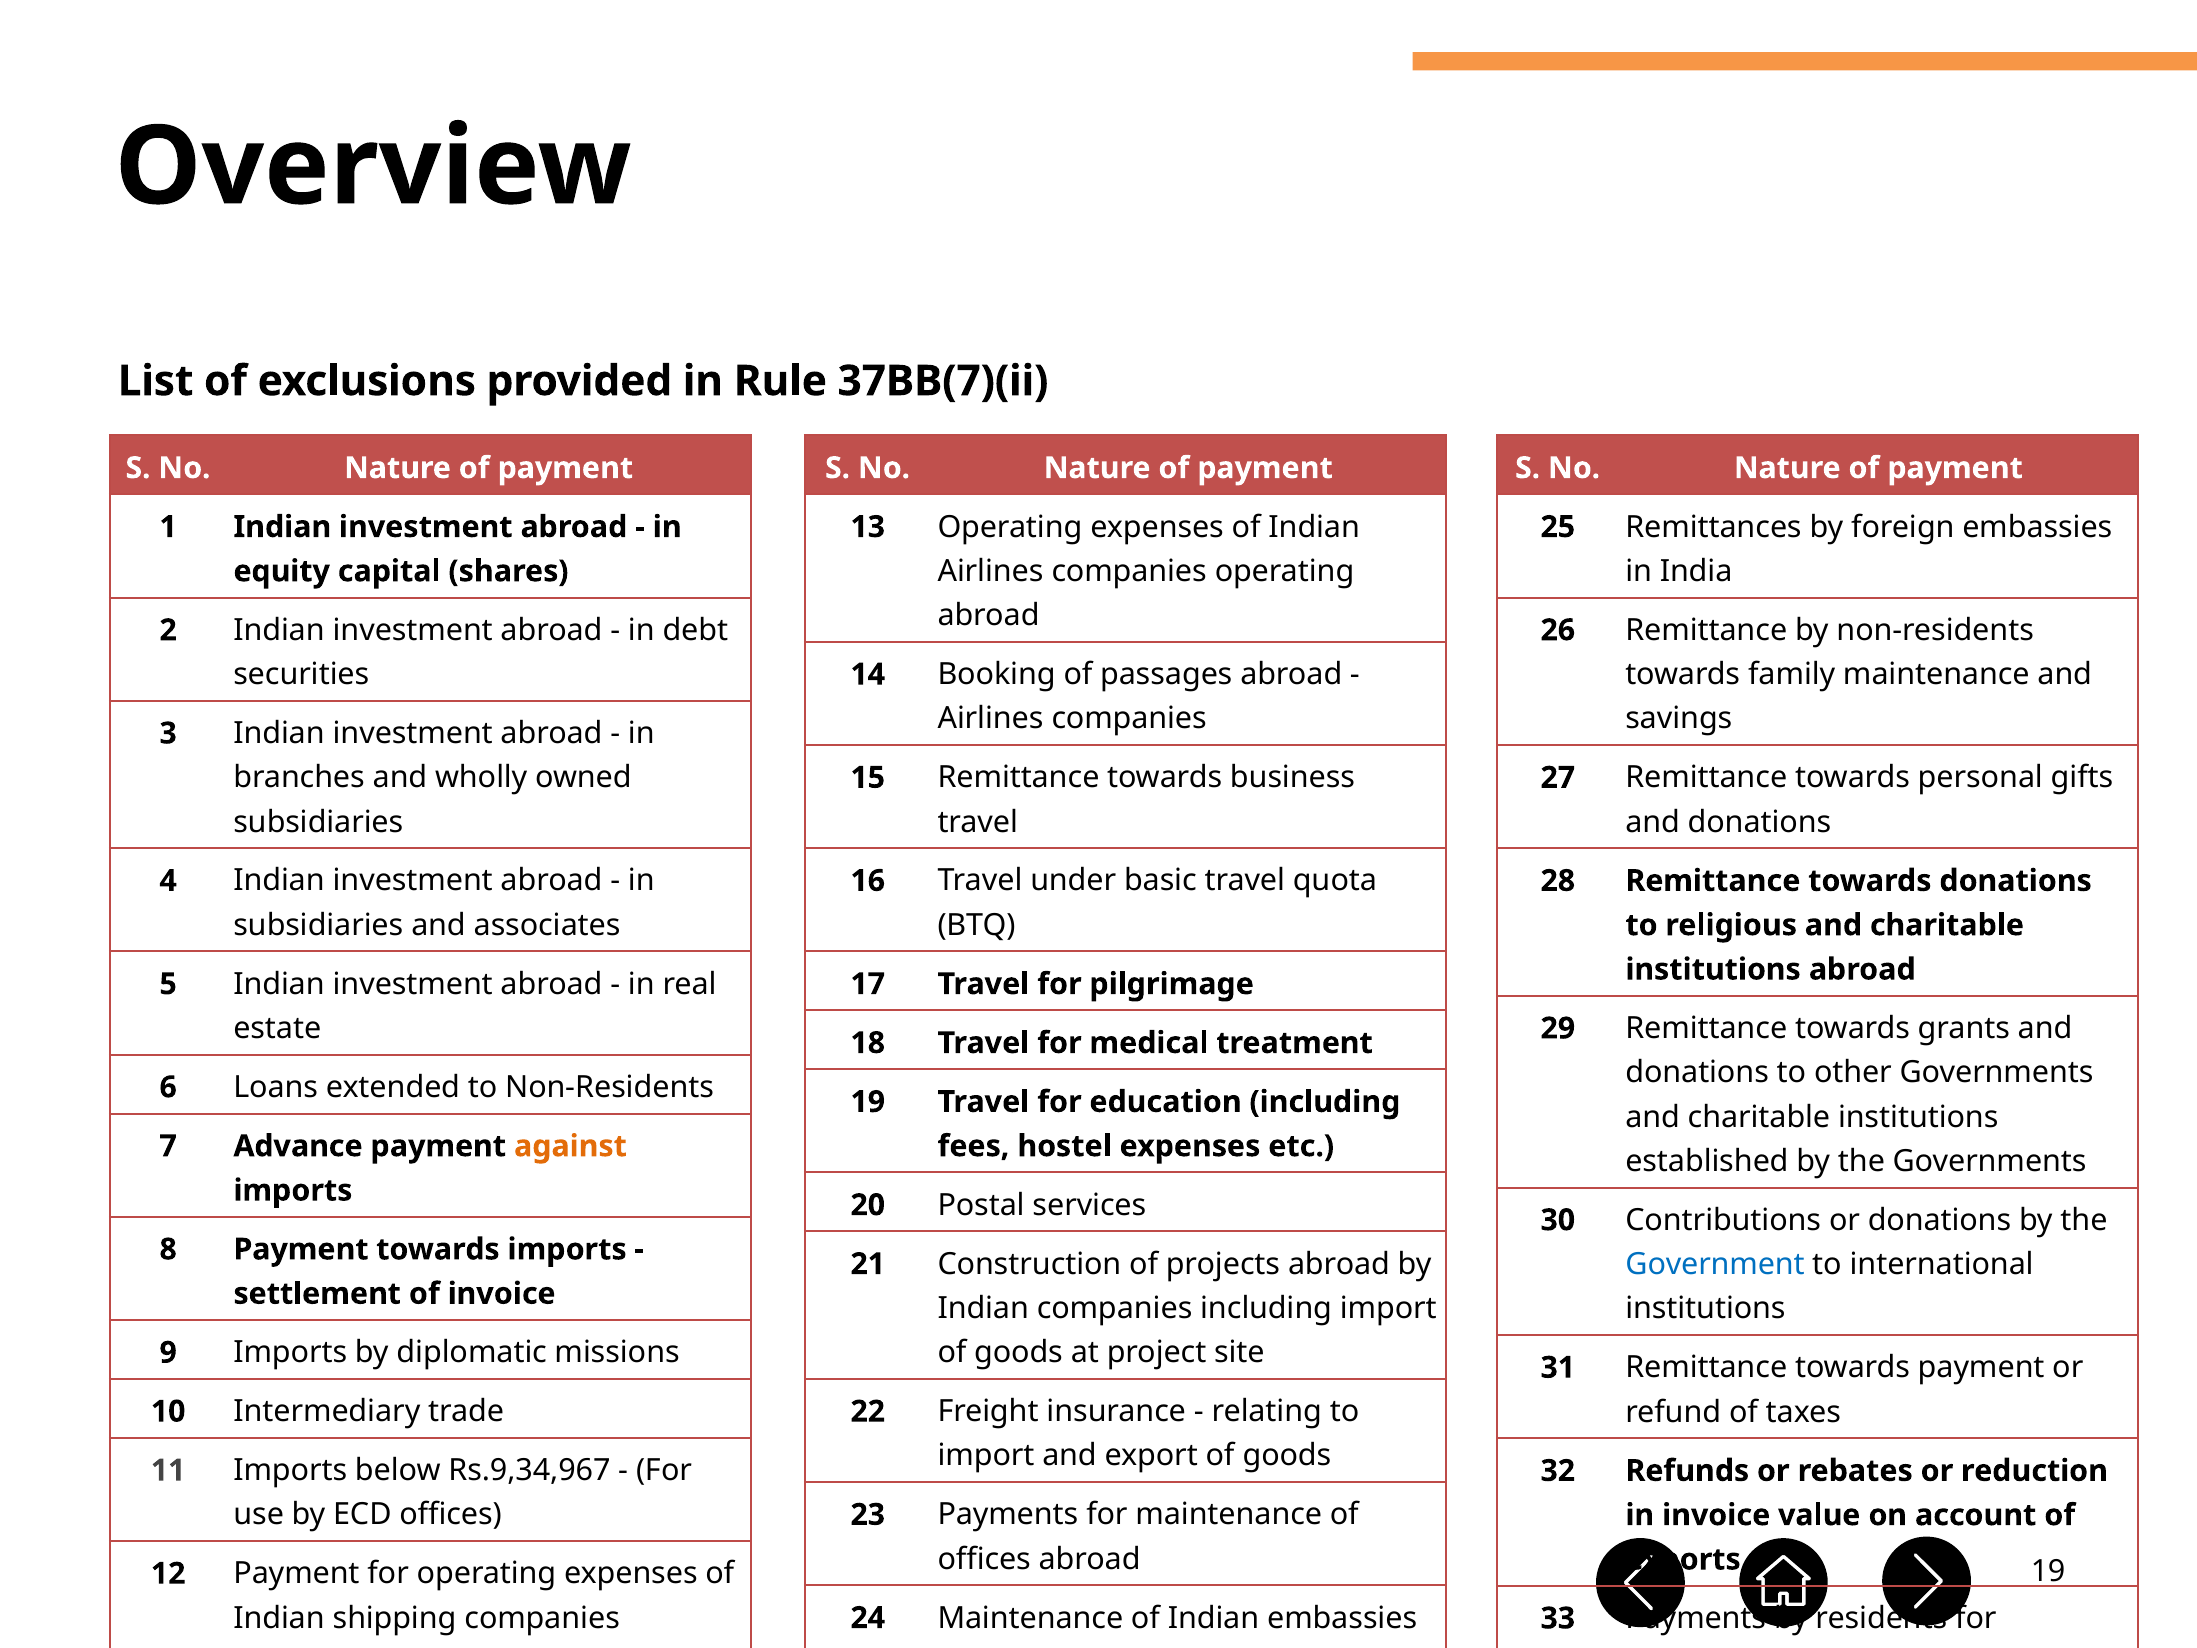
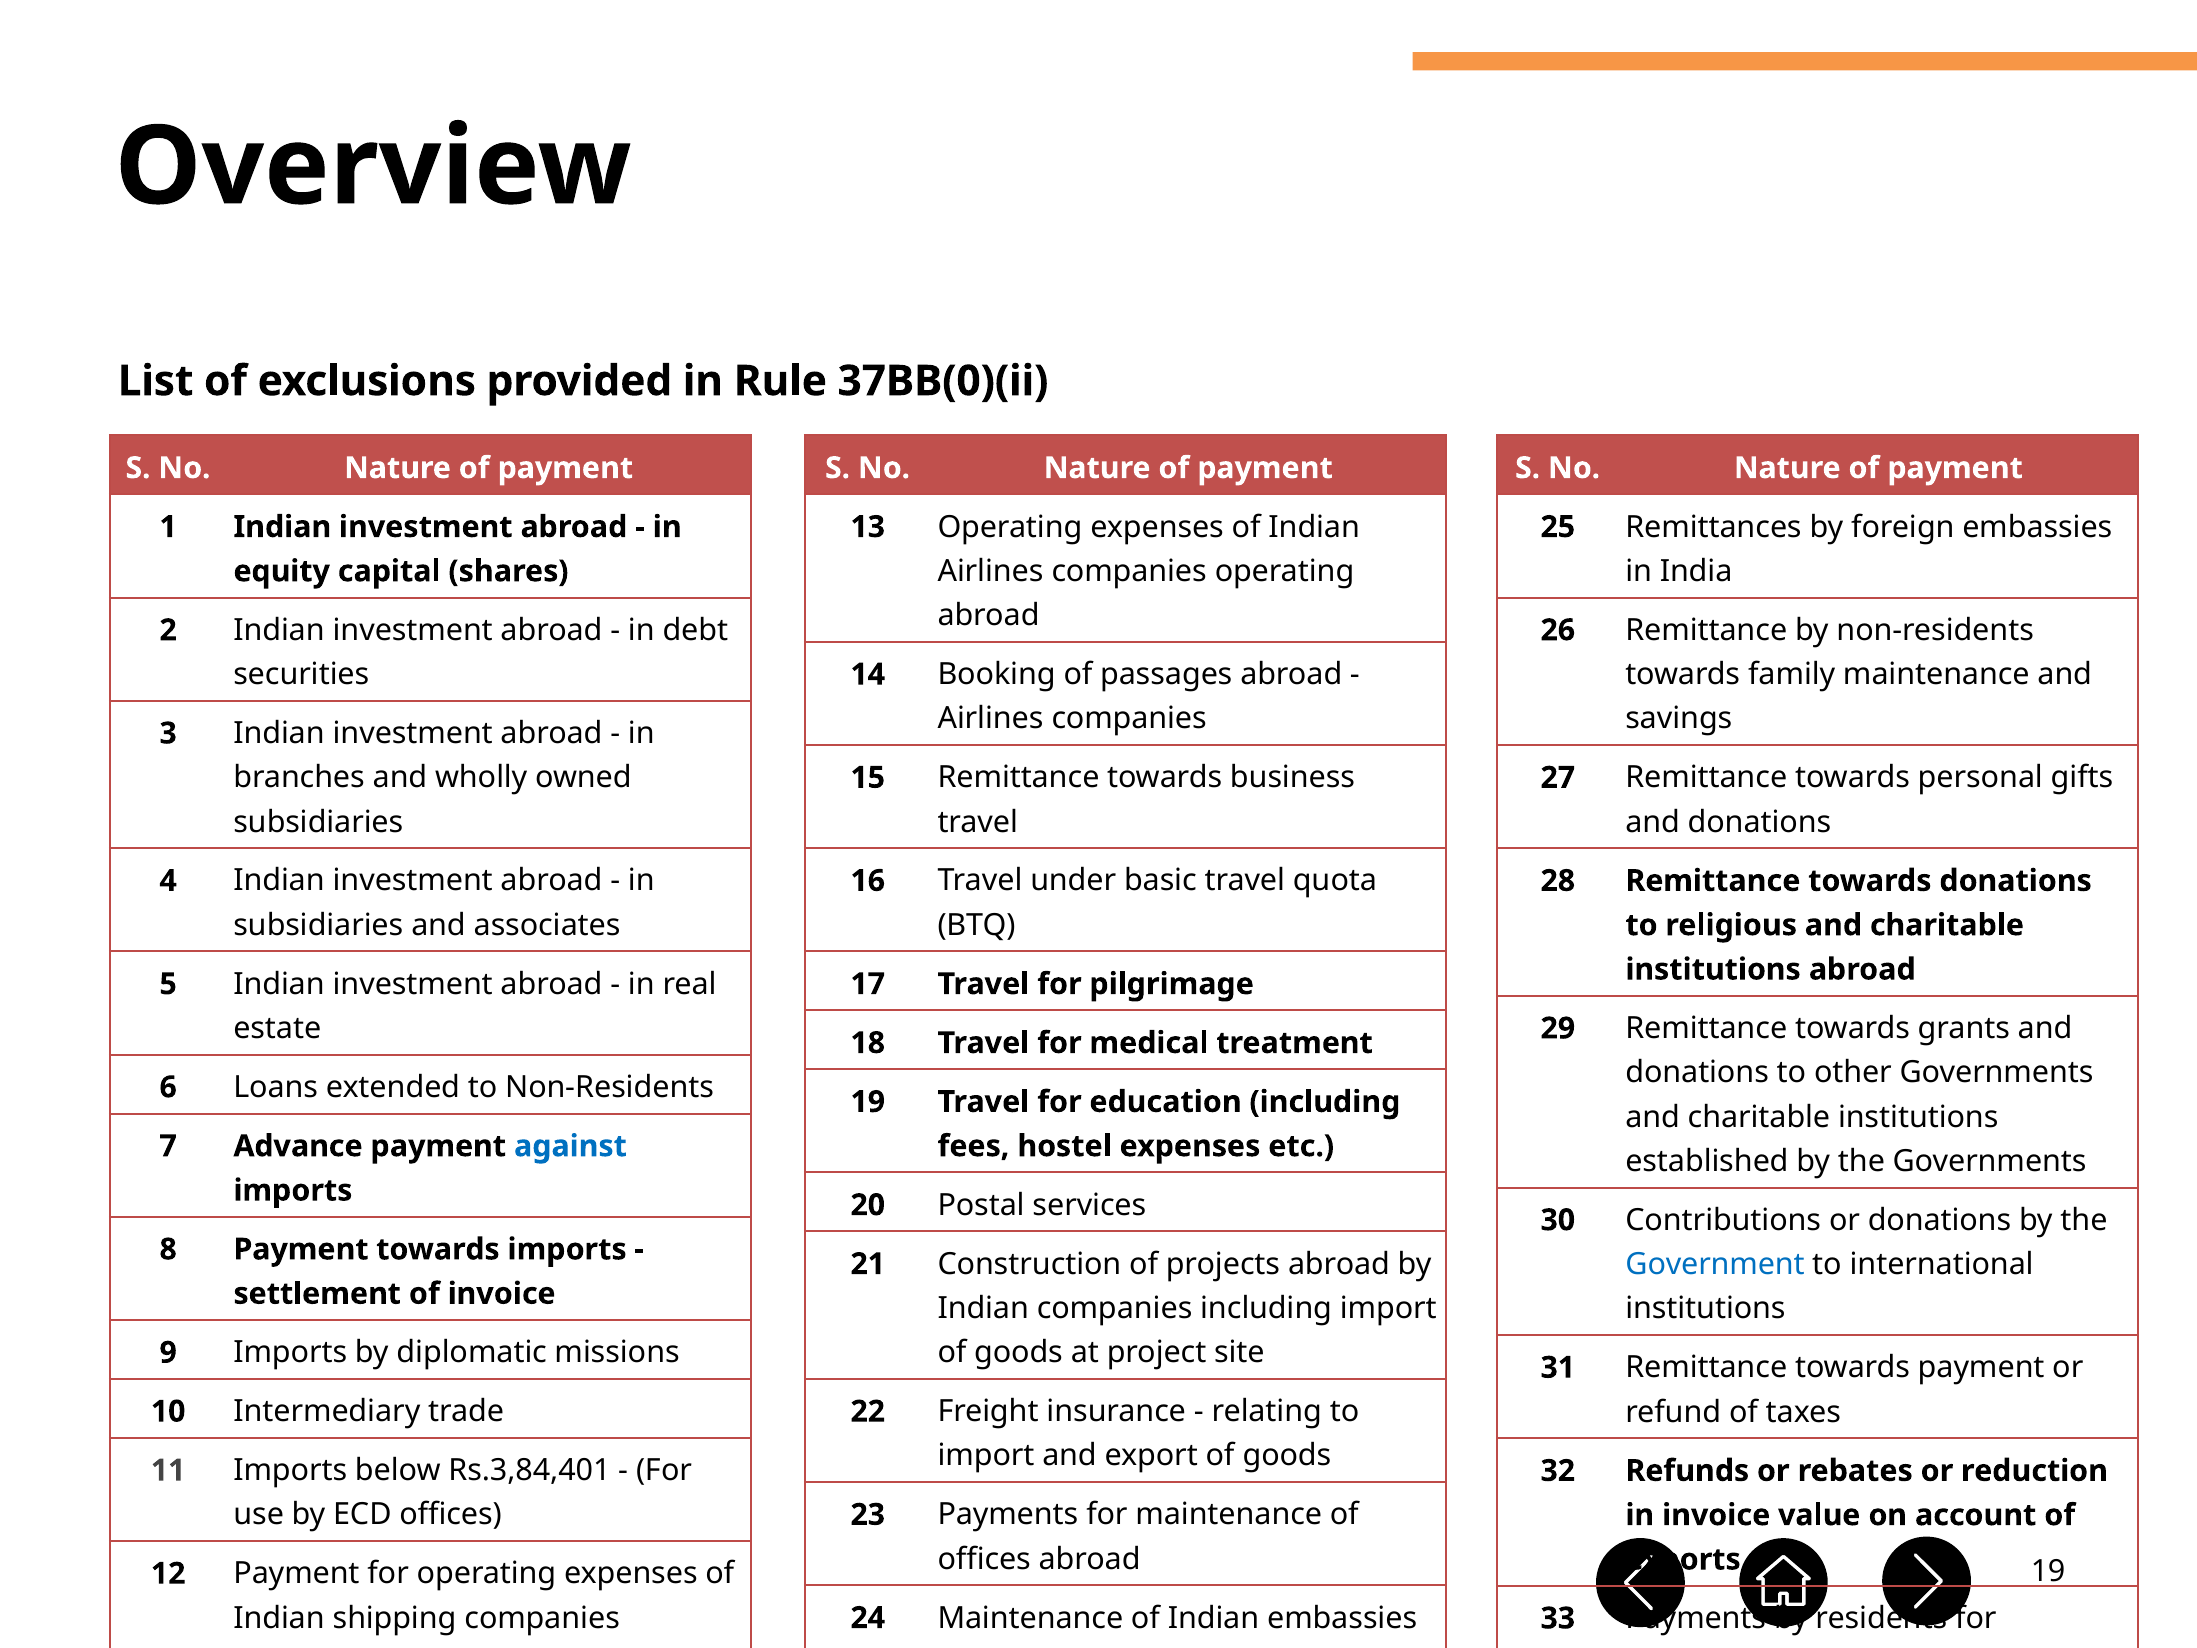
37BB(7)(ii: 37BB(7)(ii -> 37BB(0)(ii
against colour: orange -> blue
Rs.9,34,967: Rs.9,34,967 -> Rs.3,84,401
